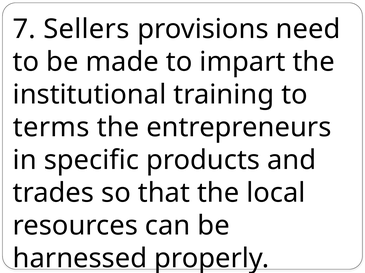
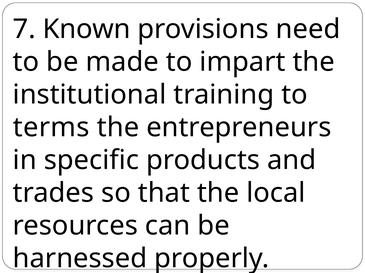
Sellers: Sellers -> Known
